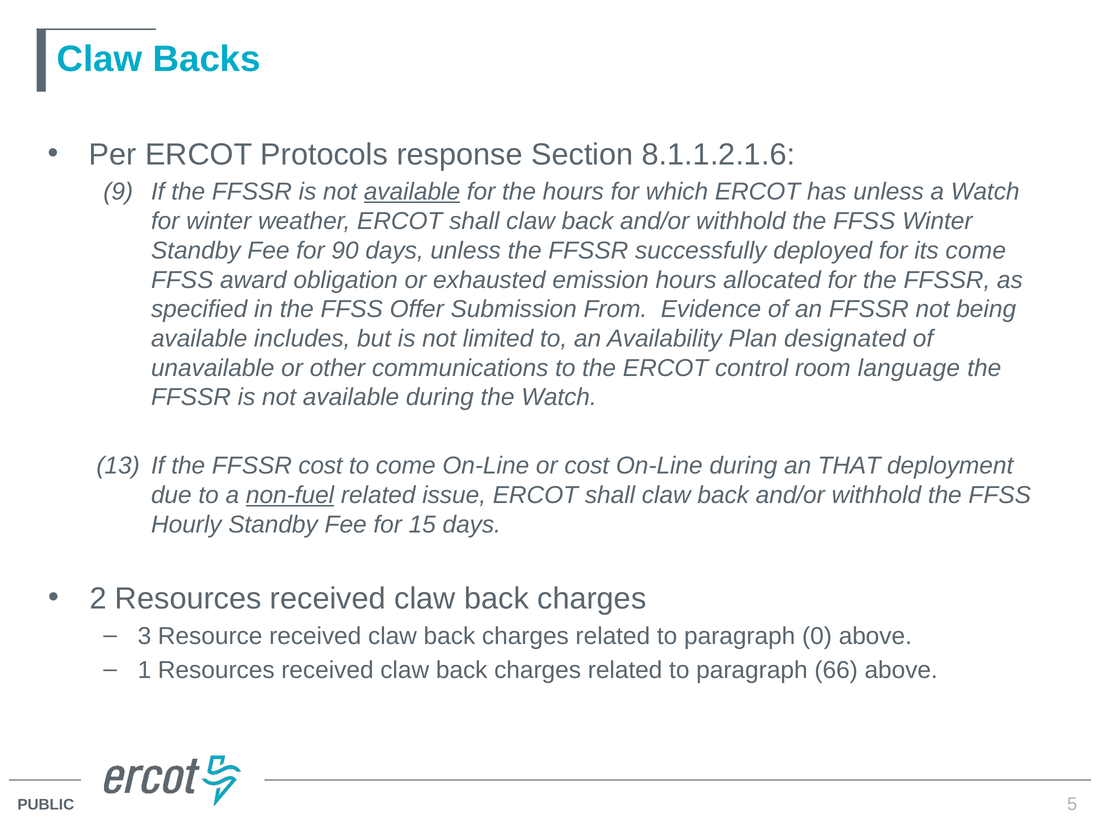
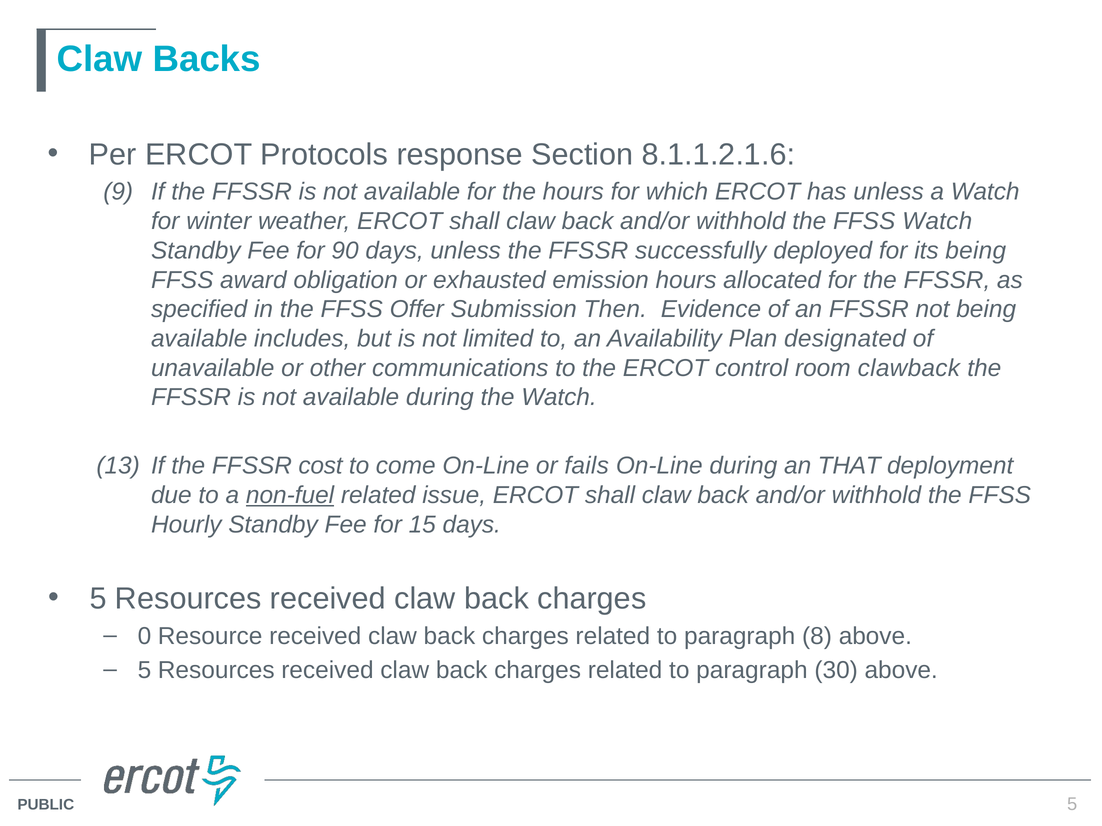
available at (412, 192) underline: present -> none
FFSS Winter: Winter -> Watch
its come: come -> being
From: From -> Then
language: language -> clawback
or cost: cost -> fails
2 at (98, 599): 2 -> 5
3: 3 -> 0
0: 0 -> 8
1 at (145, 671): 1 -> 5
66: 66 -> 30
